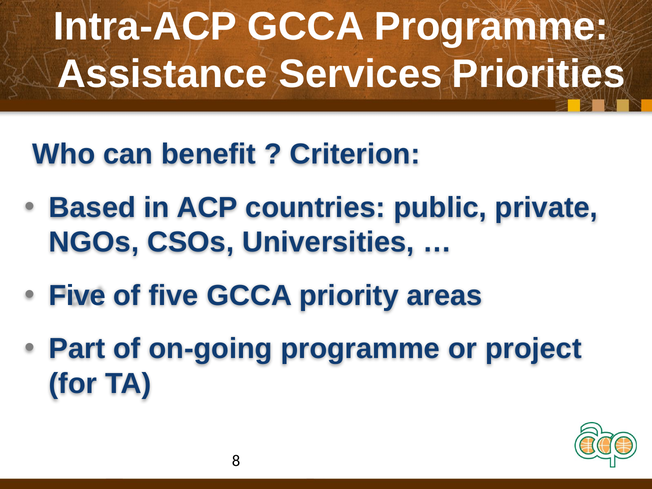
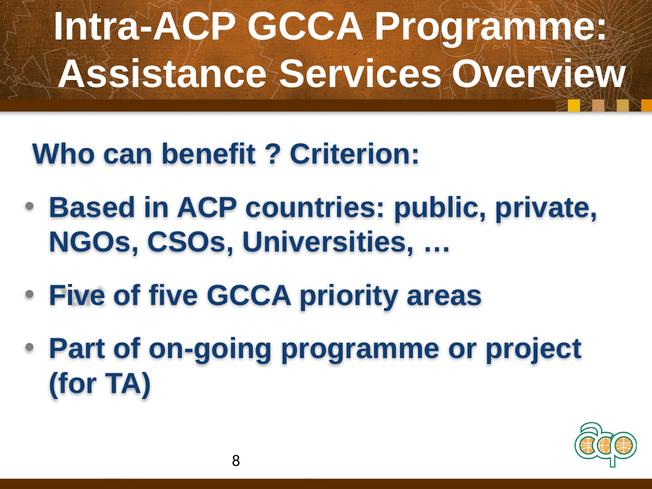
Priorities: Priorities -> Overview
